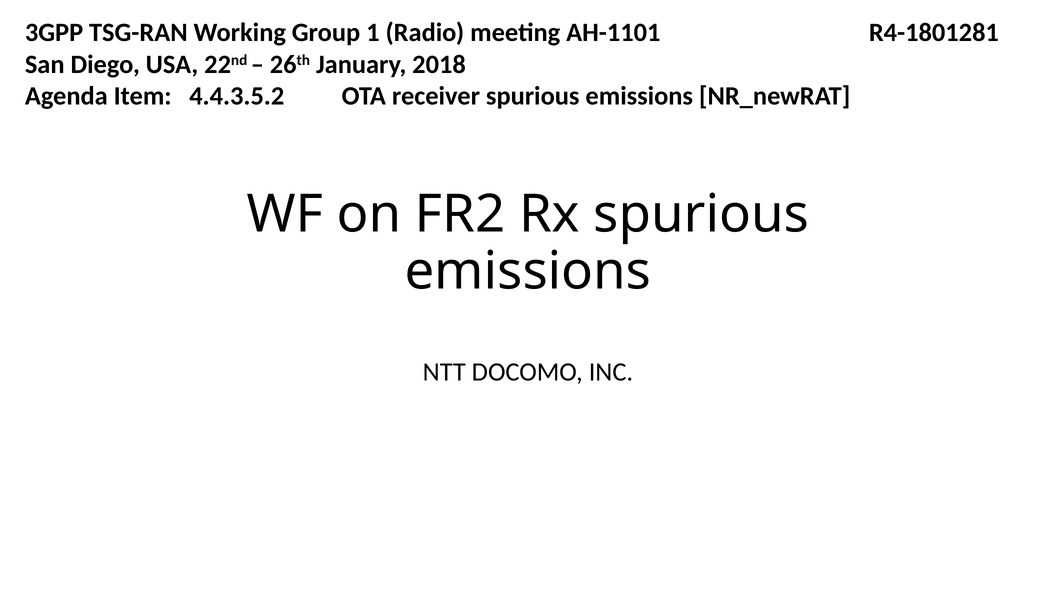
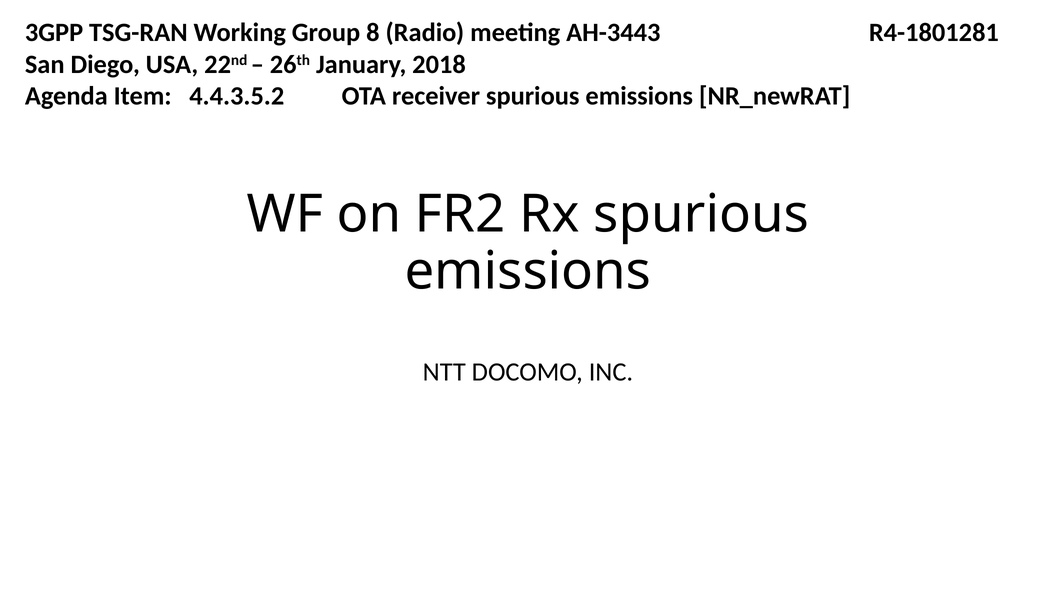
1: 1 -> 8
AH-1101: AH-1101 -> AH-3443
